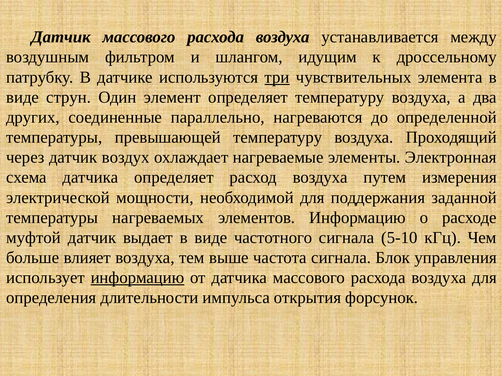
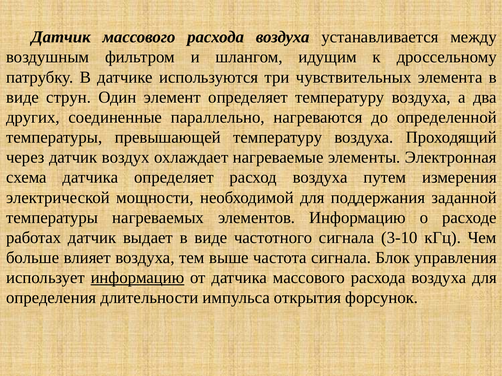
три underline: present -> none
муфтой: муфтой -> работах
5-10: 5-10 -> 3-10
